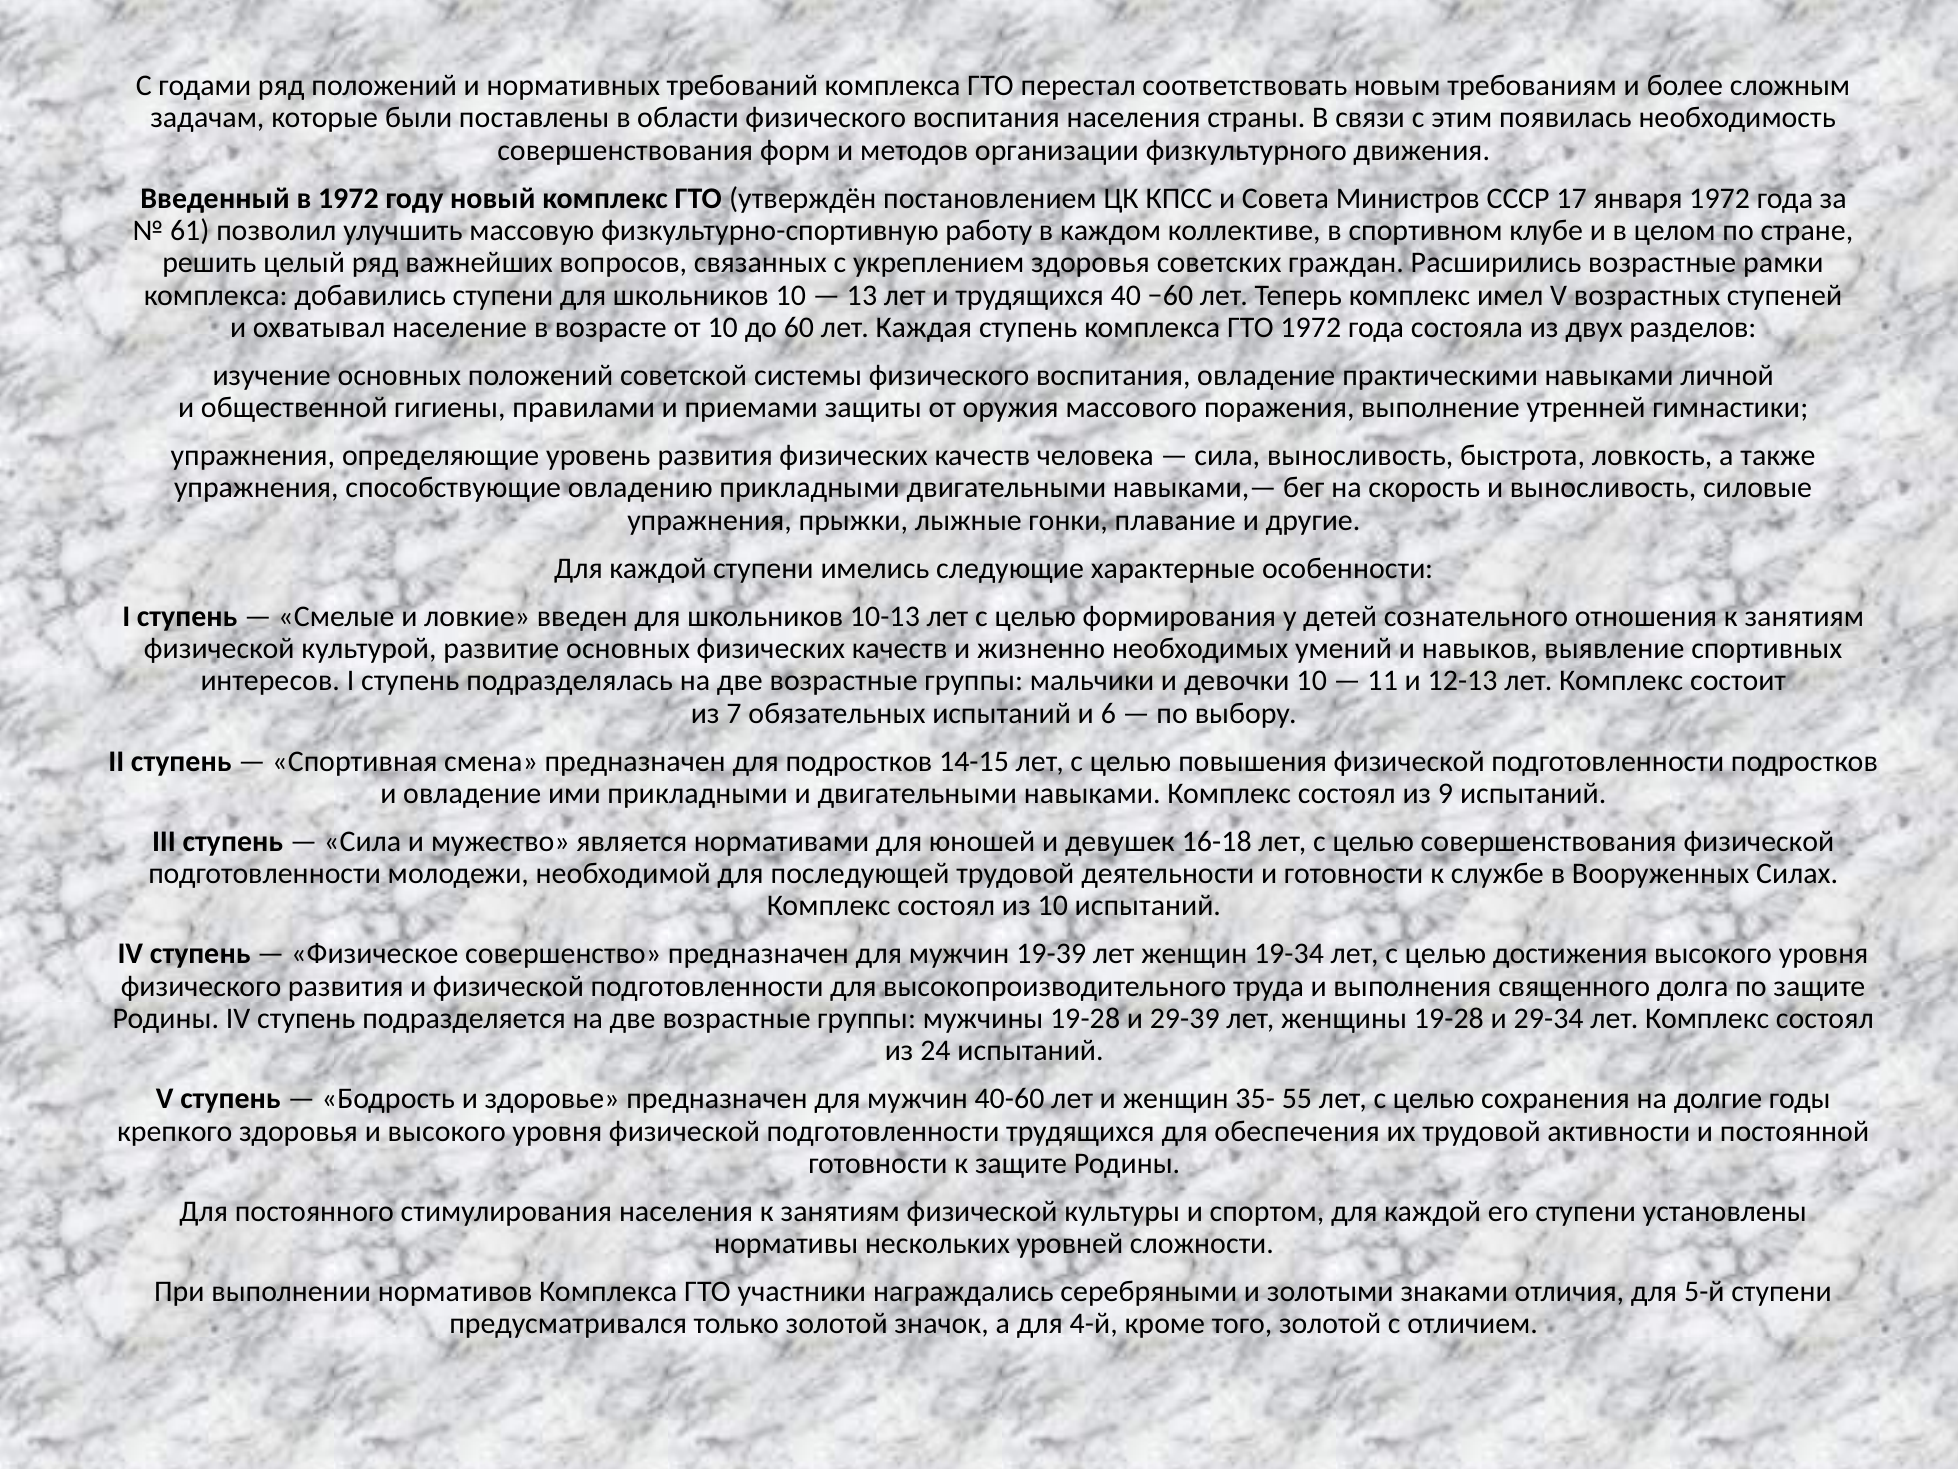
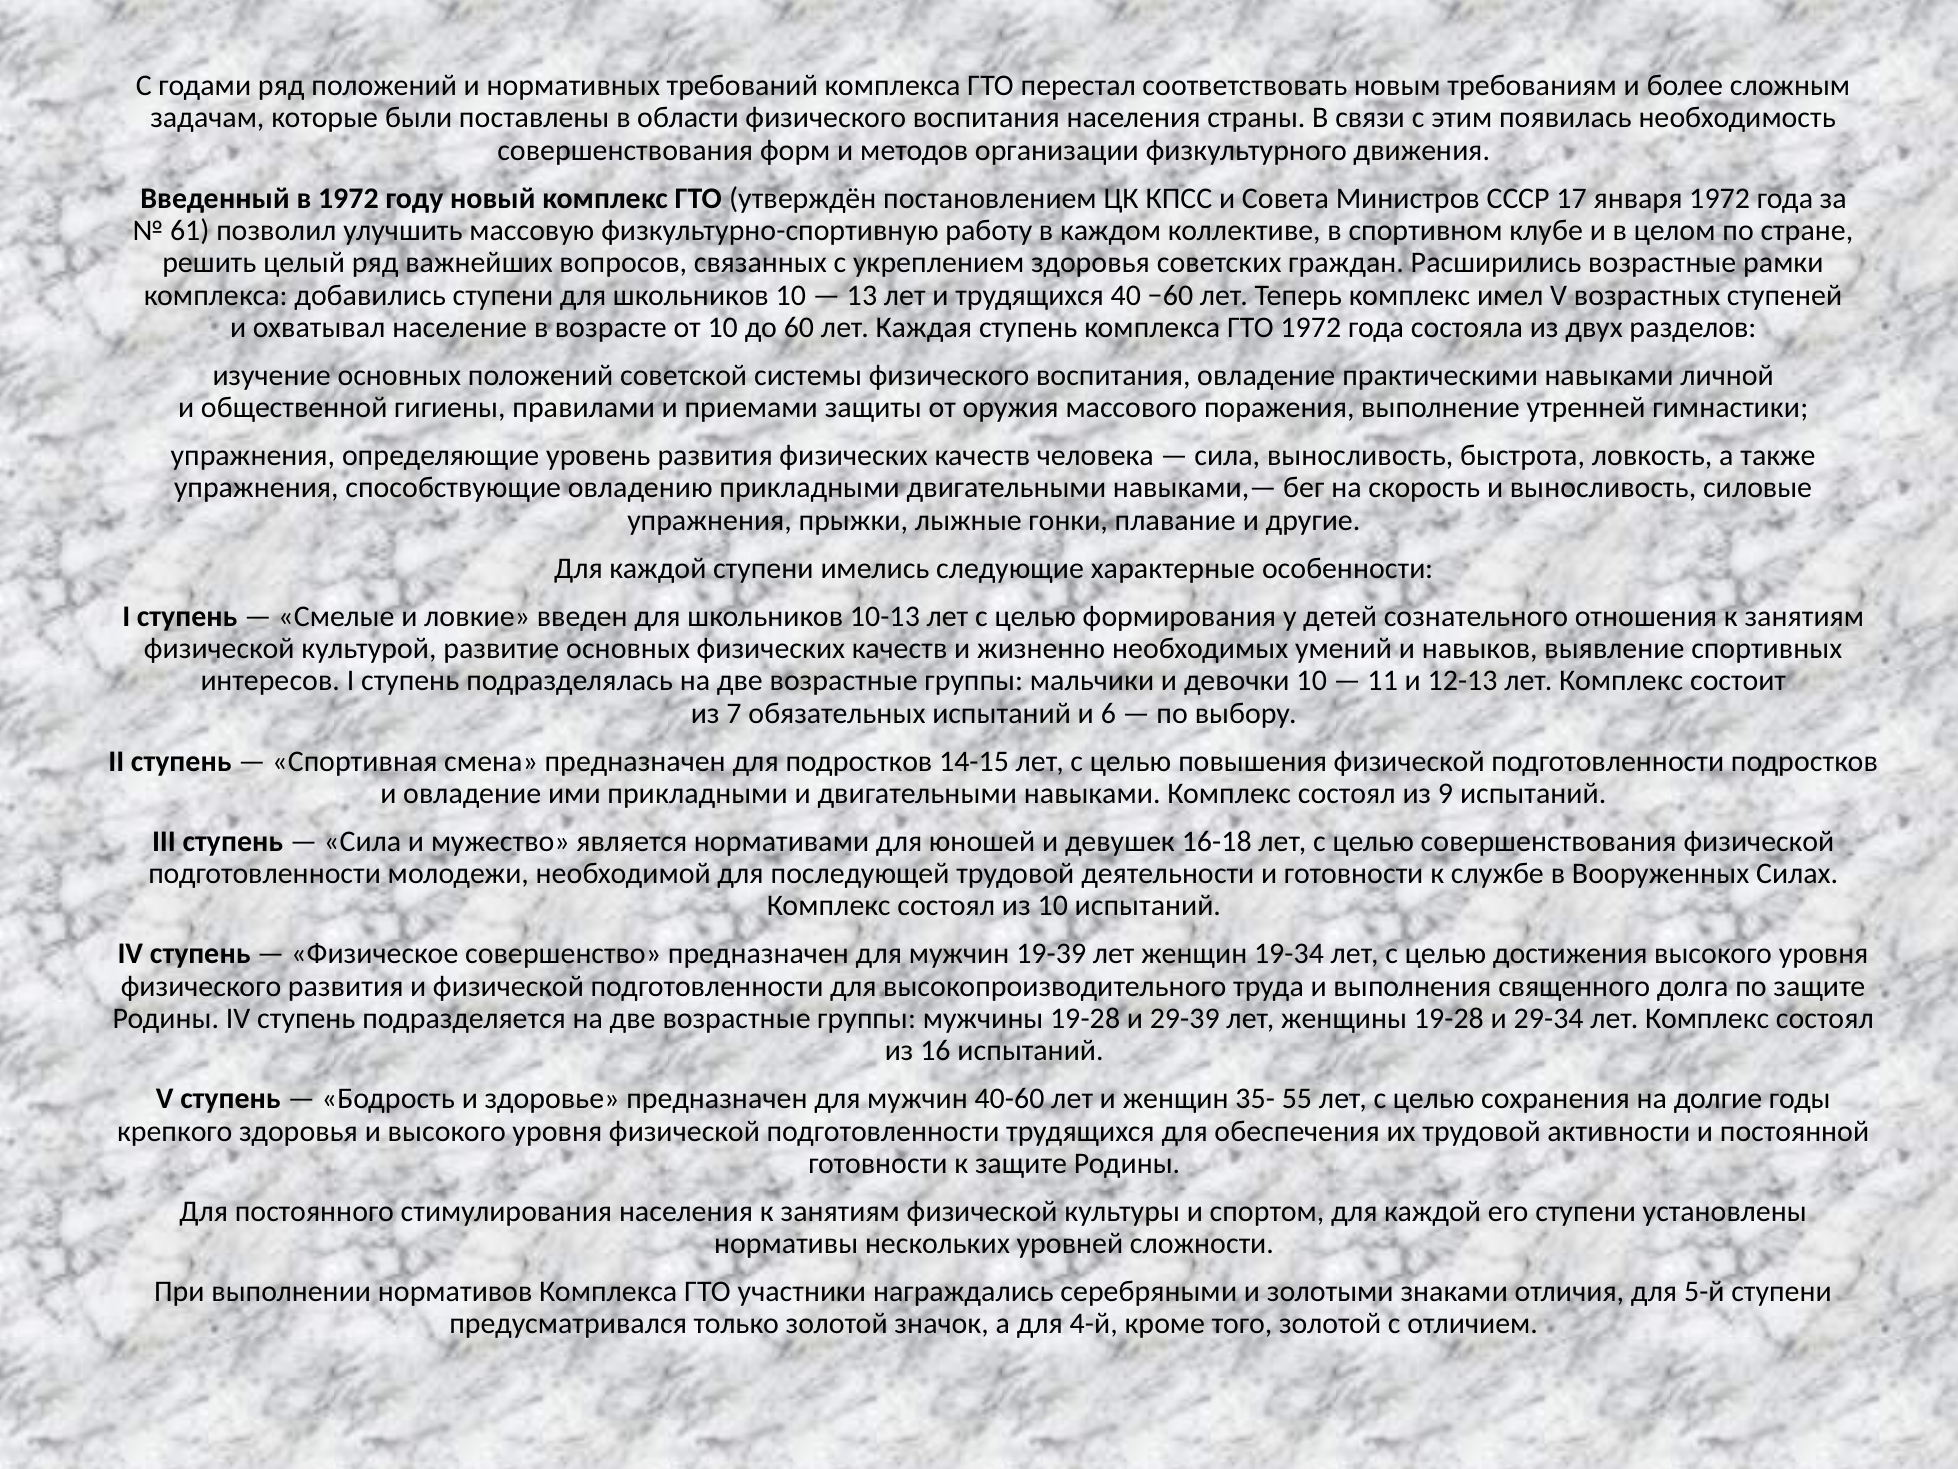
24: 24 -> 16
